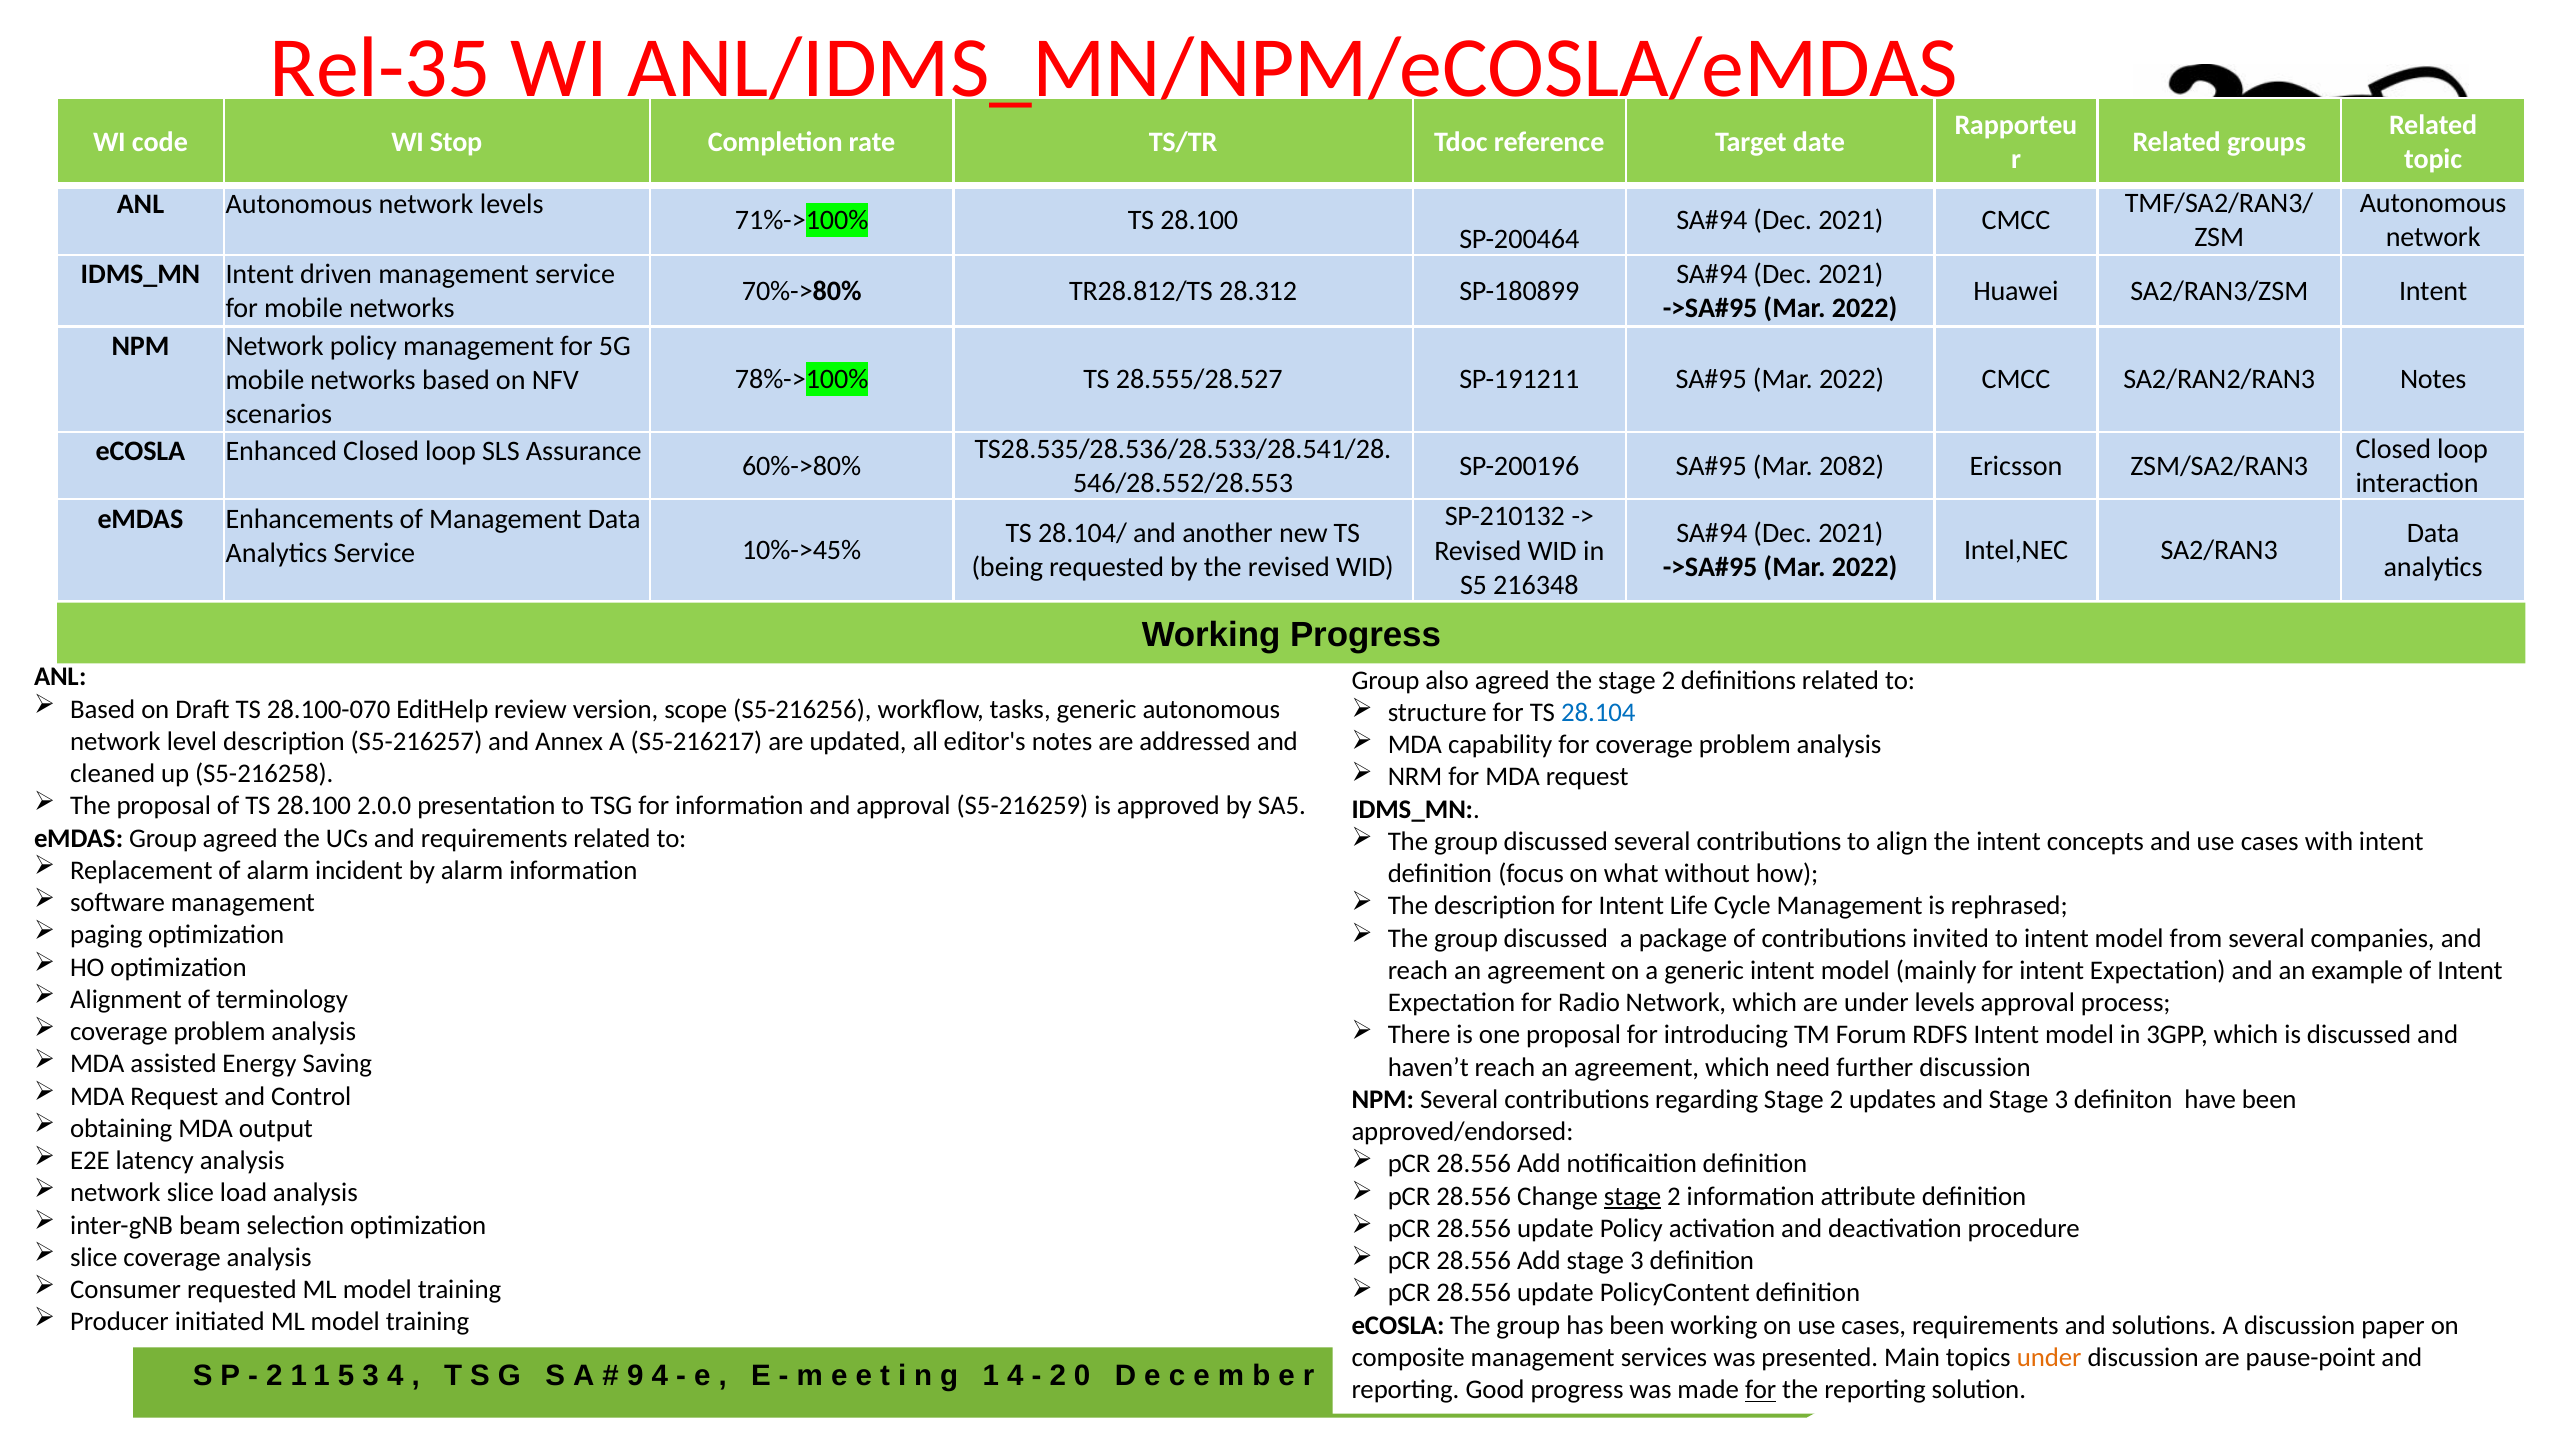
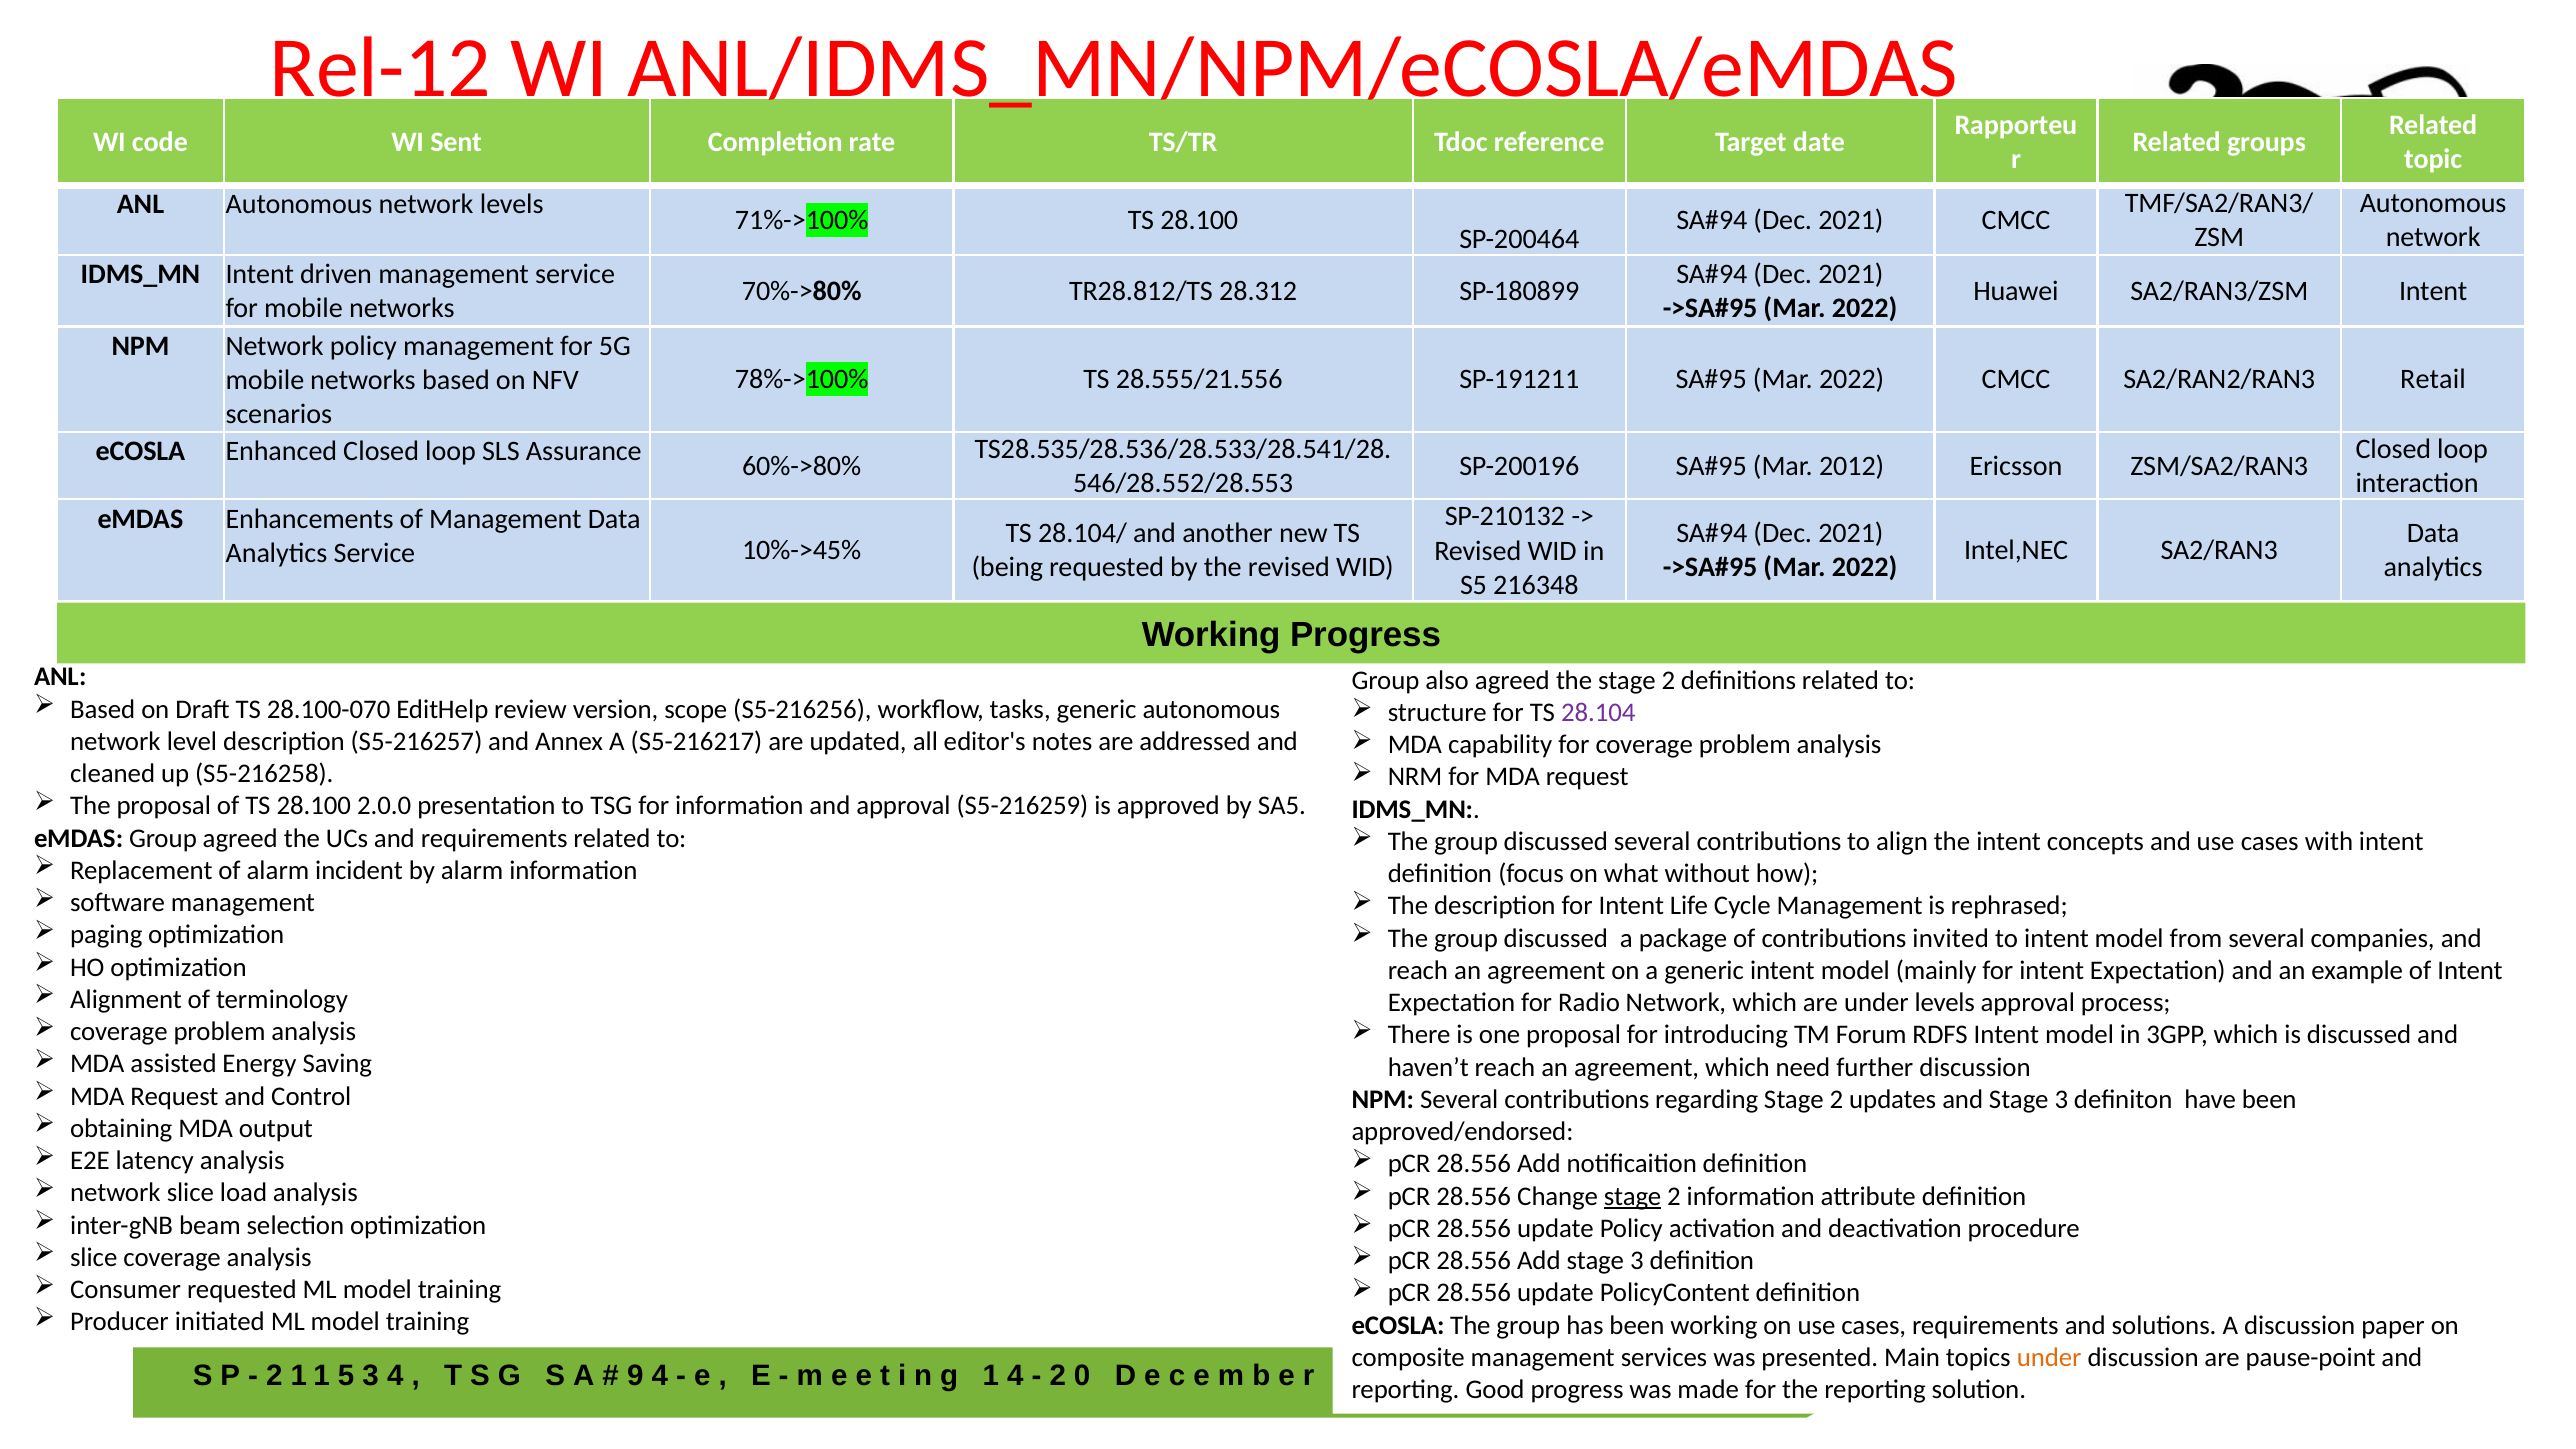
Rel-35: Rel-35 -> Rel-12
Stop: Stop -> Sent
28.555/28.527: 28.555/28.527 -> 28.555/21.556
SA2/RAN2/RAN3 Notes: Notes -> Retail
Mar 2082: 2082 -> 2012
28.104 colour: blue -> purple
for at (1761, 1390) underline: present -> none
